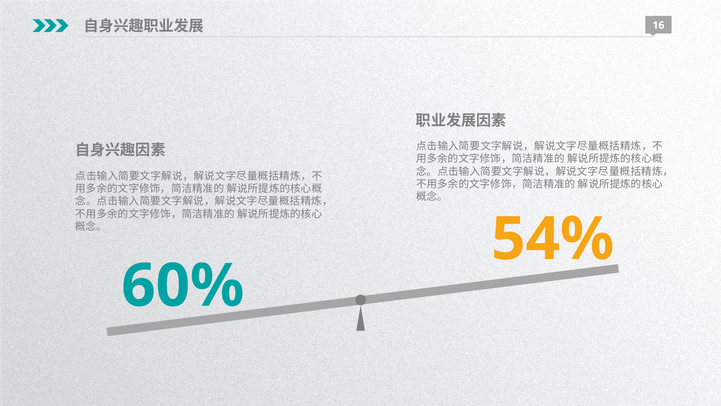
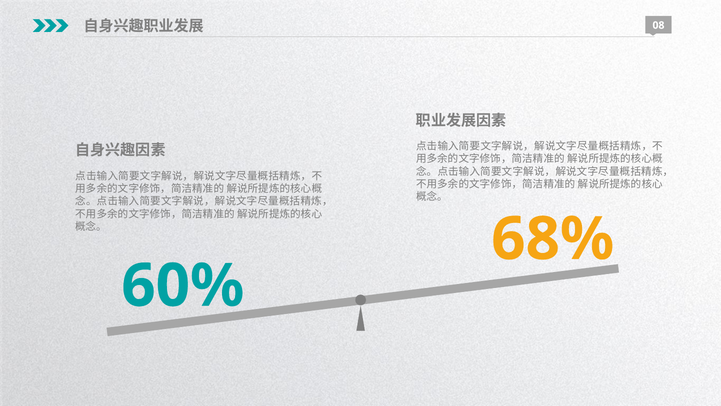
16: 16 -> 08
54%: 54% -> 68%
